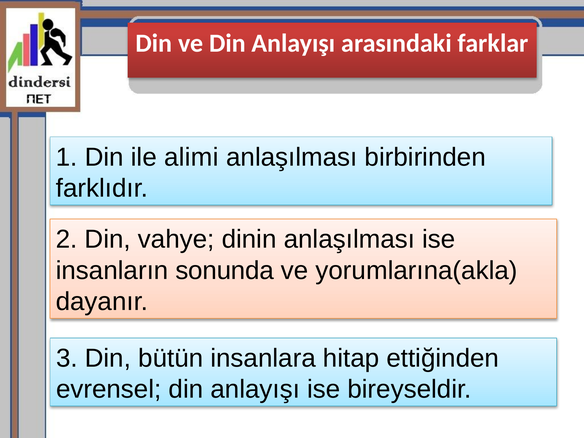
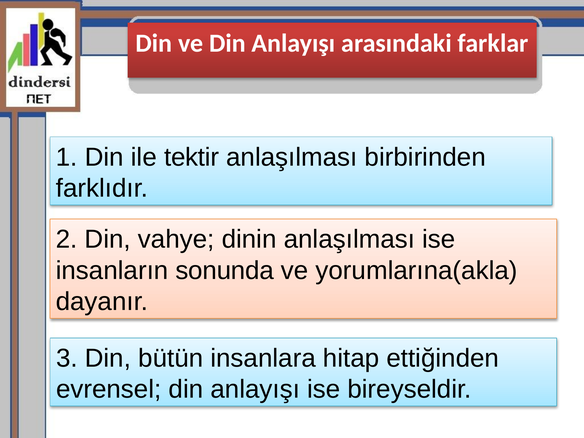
alimi: alimi -> tektir
